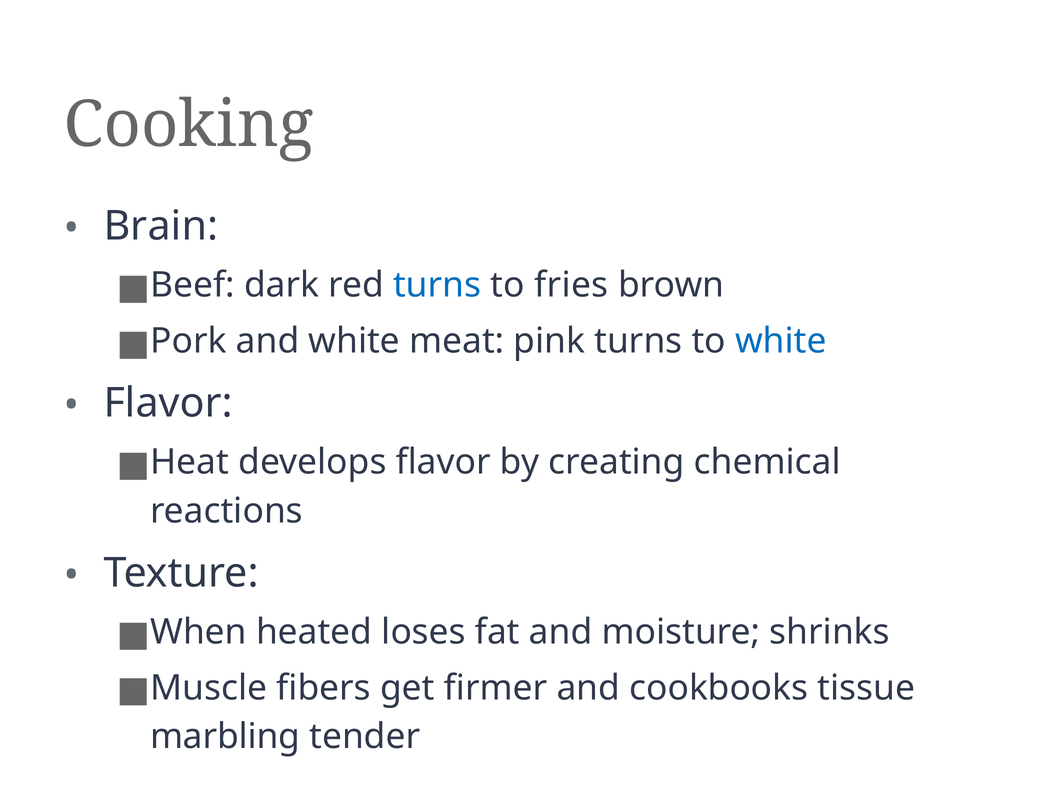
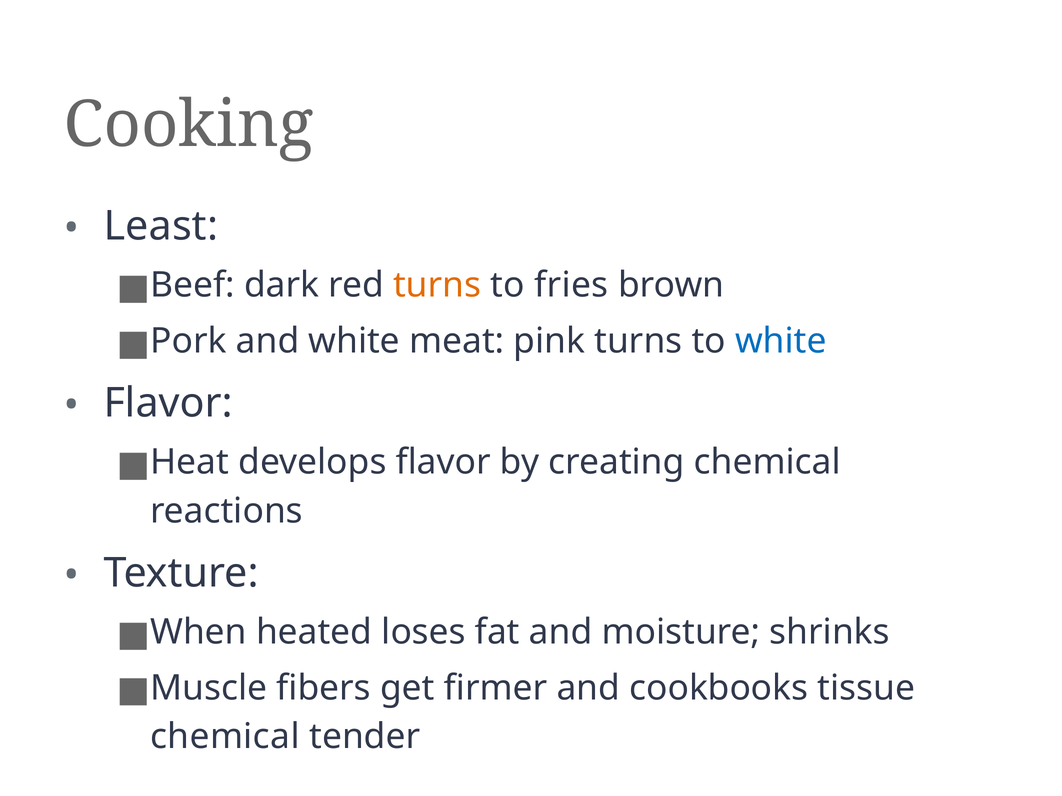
Brain: Brain -> Least
turns at (437, 285) colour: blue -> orange
marbling at (225, 737): marbling -> chemical
